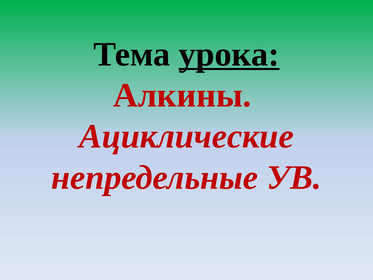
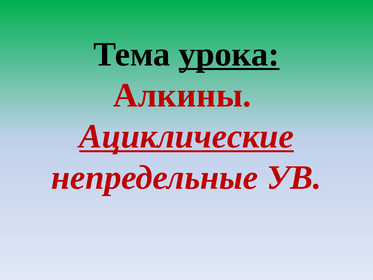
Ациклические underline: none -> present
